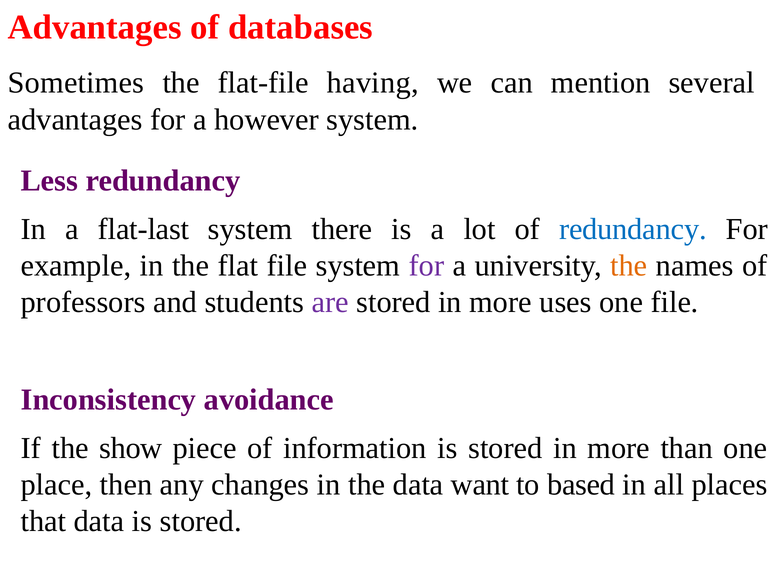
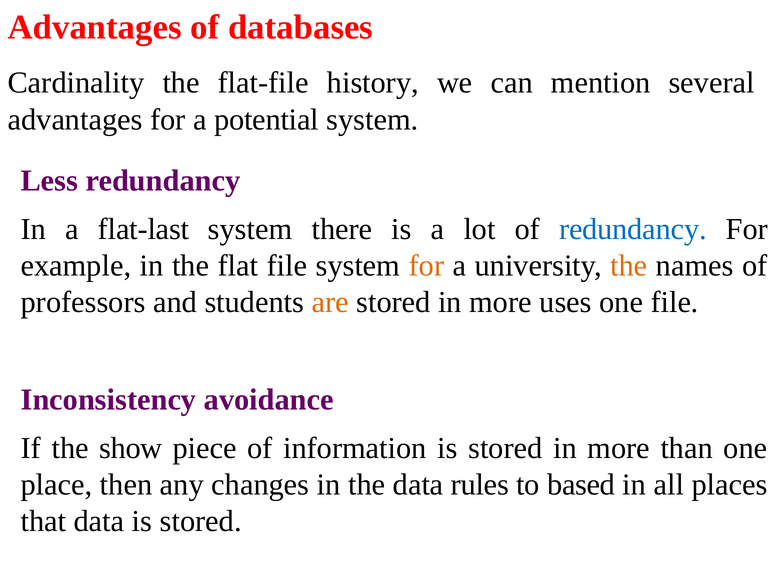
Sometimes: Sometimes -> Cardinality
having: having -> history
however: however -> potential
for at (426, 266) colour: purple -> orange
are colour: purple -> orange
want: want -> rules
